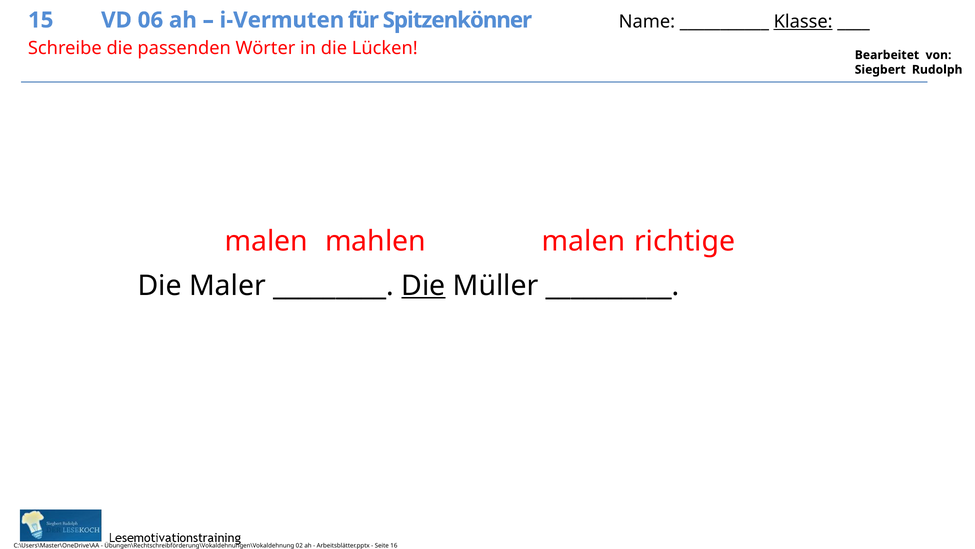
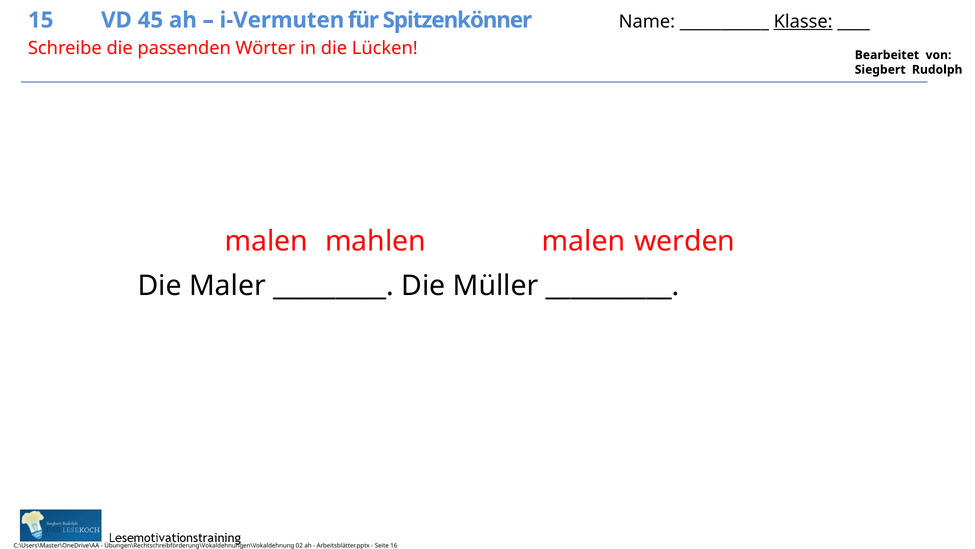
06: 06 -> 45
richtige: richtige -> werden
Die at (423, 285) underline: present -> none
